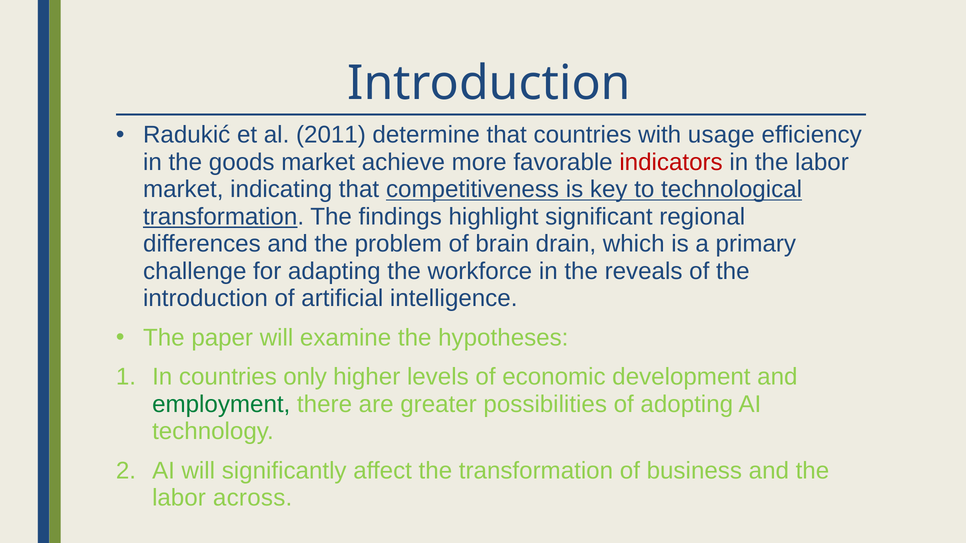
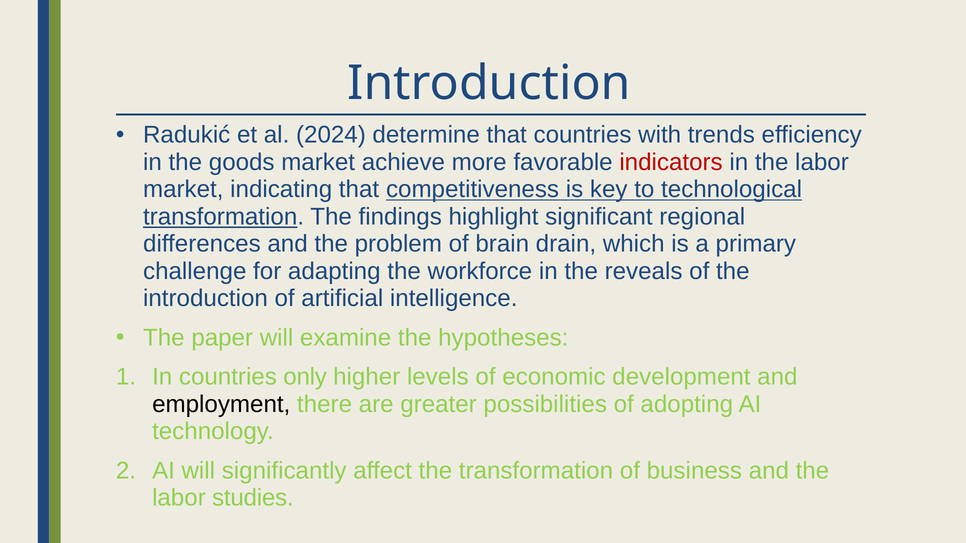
2011: 2011 -> 2024
usage: usage -> trends
employment colour: green -> black
across: across -> studies
